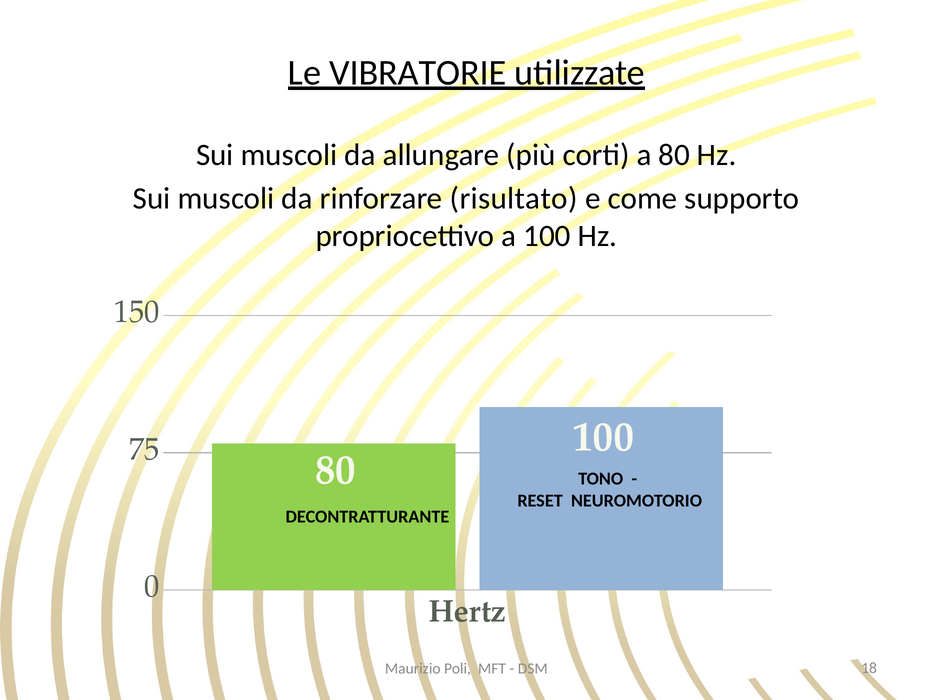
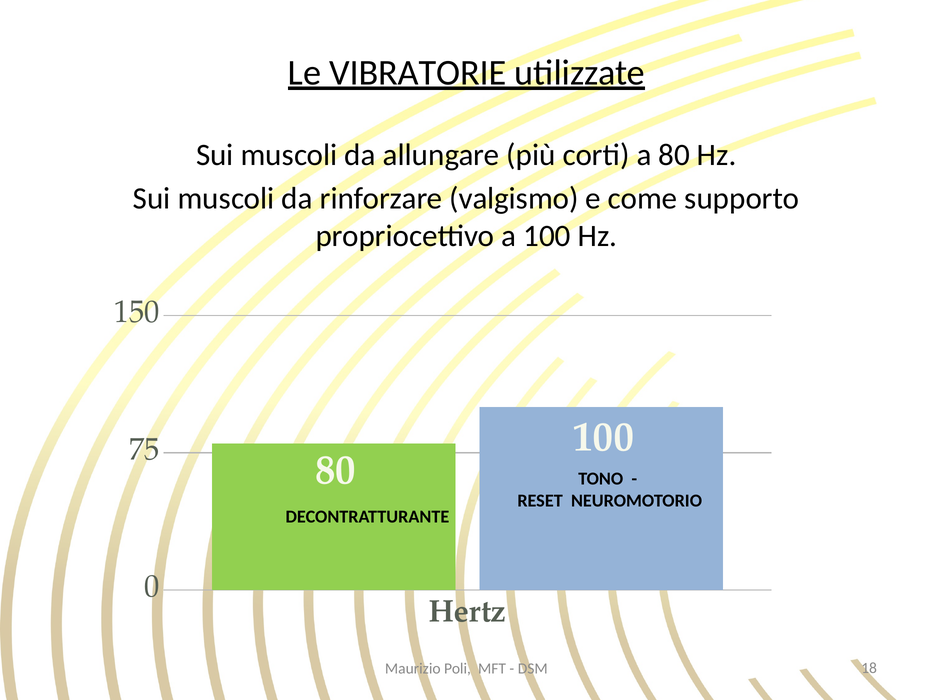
risultato: risultato -> valgismo
